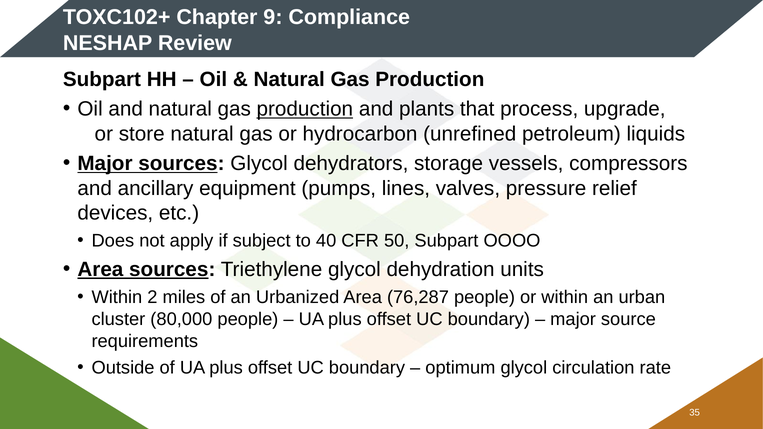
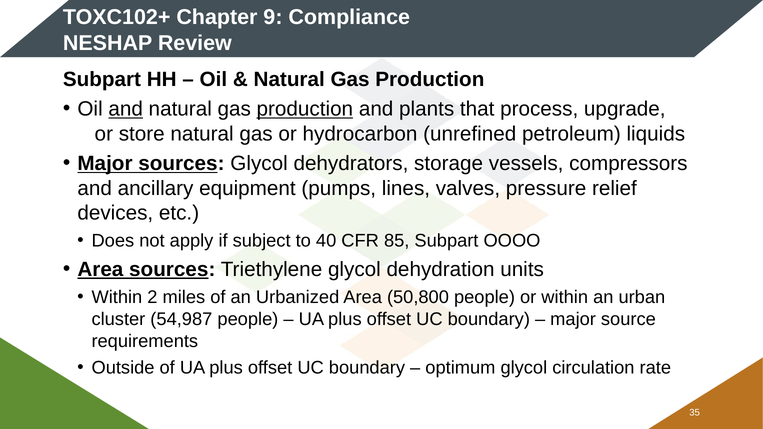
and at (126, 109) underline: none -> present
50: 50 -> 85
76,287: 76,287 -> 50,800
80,000: 80,000 -> 54,987
